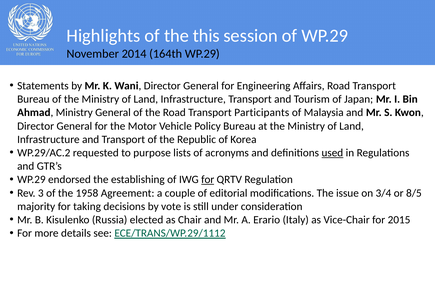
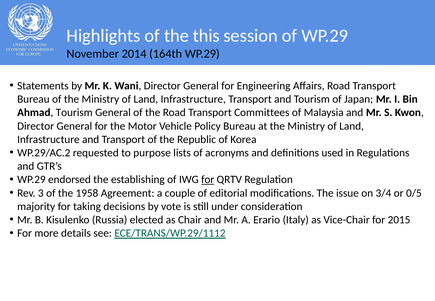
Ahmad Ministry: Ministry -> Tourism
Participants: Participants -> Committees
used underline: present -> none
8/5: 8/5 -> 0/5
